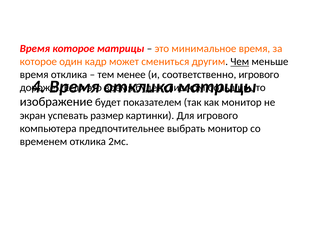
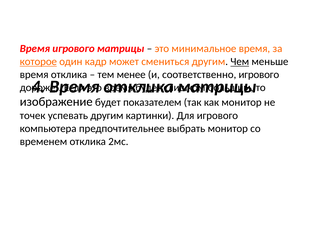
Время которое: которое -> игрового
которое at (38, 62) underline: none -> present
экран: экран -> точек
успевать размер: размер -> другим
